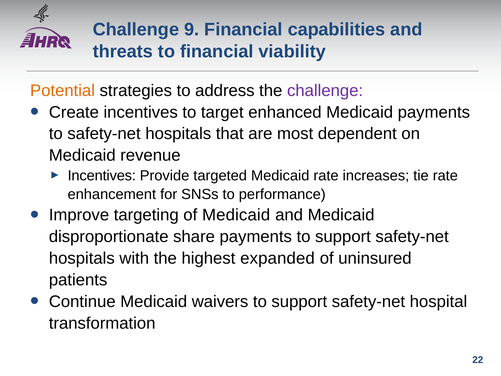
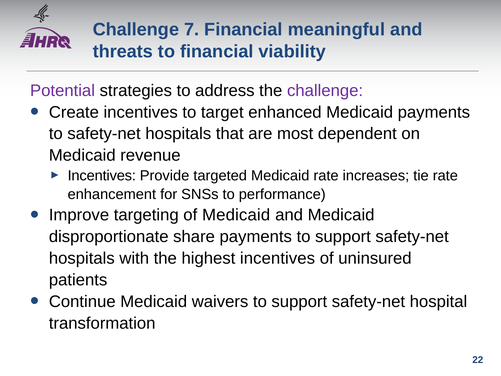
9: 9 -> 7
capabilities: capabilities -> meaningful
Potential colour: orange -> purple
highest expanded: expanded -> incentives
